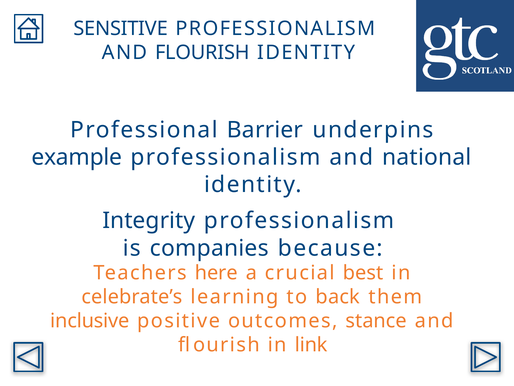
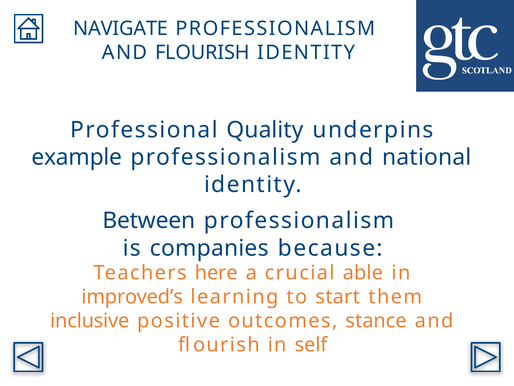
SENSITIVE: SENSITIVE -> NAVIGATE
Barrier: Barrier -> Quality
Integrity: Integrity -> Between
best: best -> able
celebrate’s: celebrate’s -> improved’s
back: back -> start
link: link -> self
